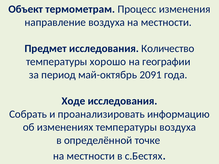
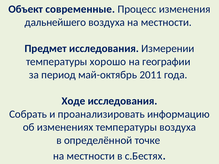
термометрам: термометрам -> современные
направление: направление -> дальнейшего
Количество: Количество -> Измерении
2091: 2091 -> 2011
